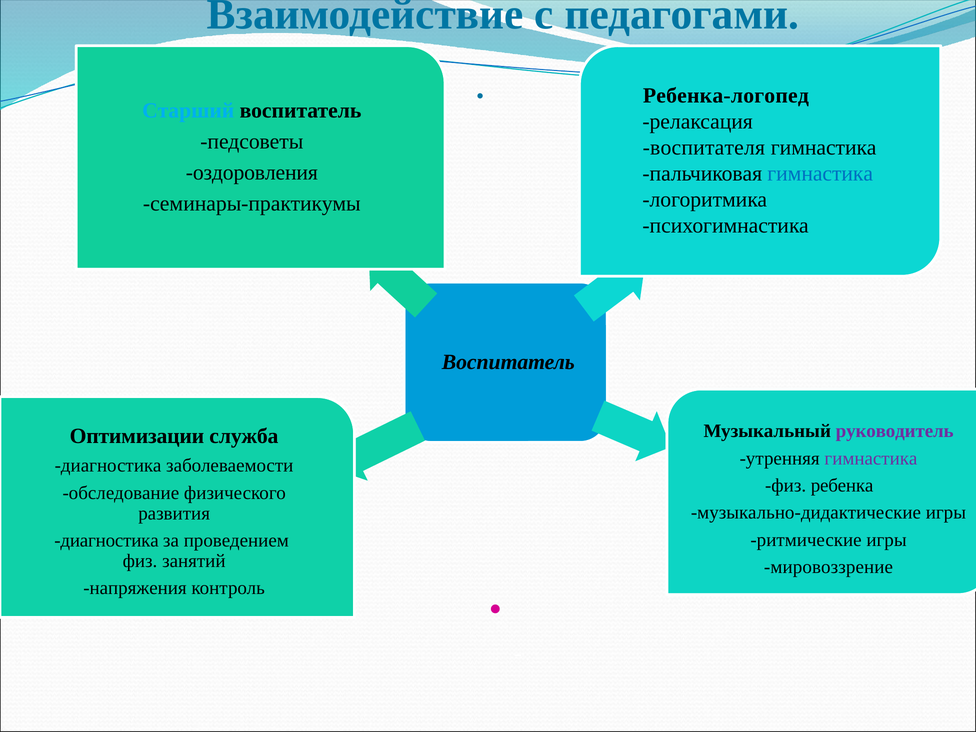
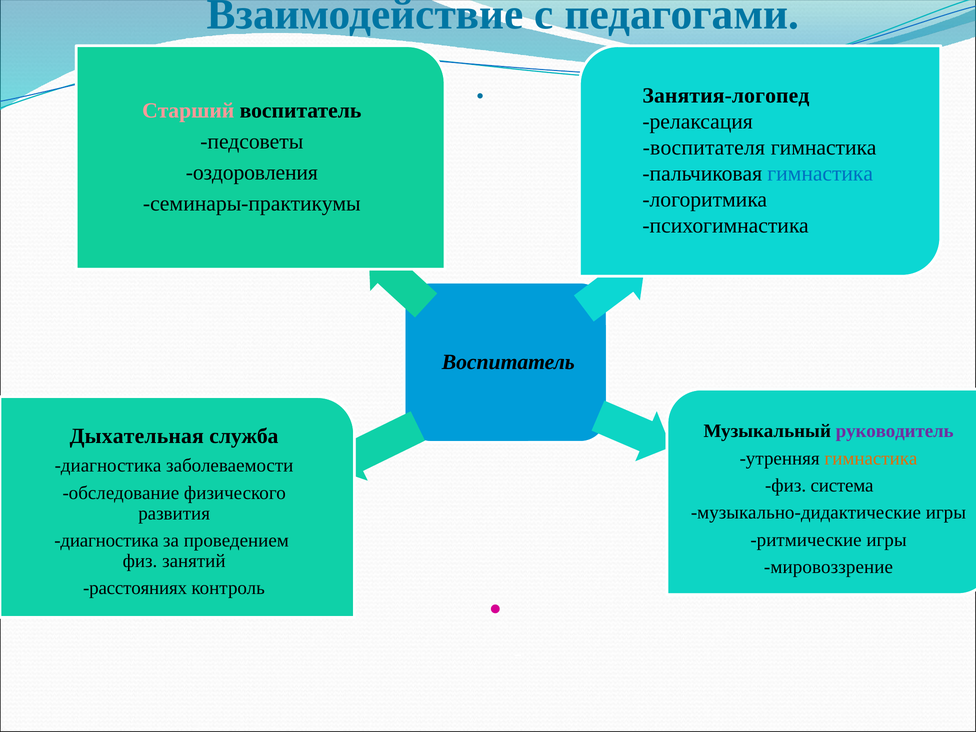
Ребенка-логопед: Ребенка-логопед -> Занятия-логопед
Старший colour: light blue -> pink
Оптимизации: Оптимизации -> Дыхательная
гимнастика at (871, 458) colour: purple -> orange
ребенка: ребенка -> система
напряжения: напряжения -> расстояниях
